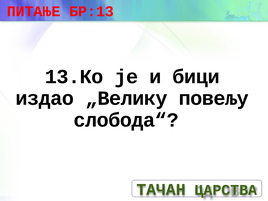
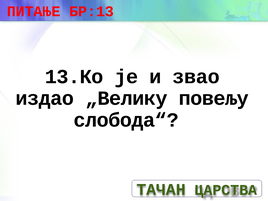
бици: бици -> звао
